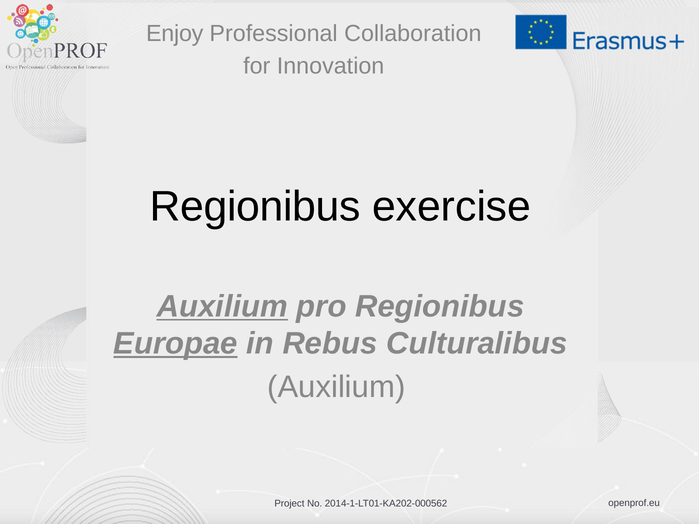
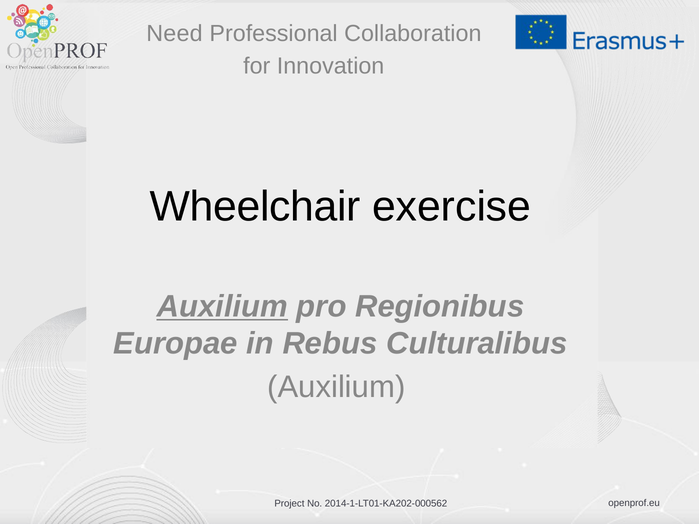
Enjoy: Enjoy -> Need
Regionibus at (255, 207): Regionibus -> Wheelchair
Europae underline: present -> none
